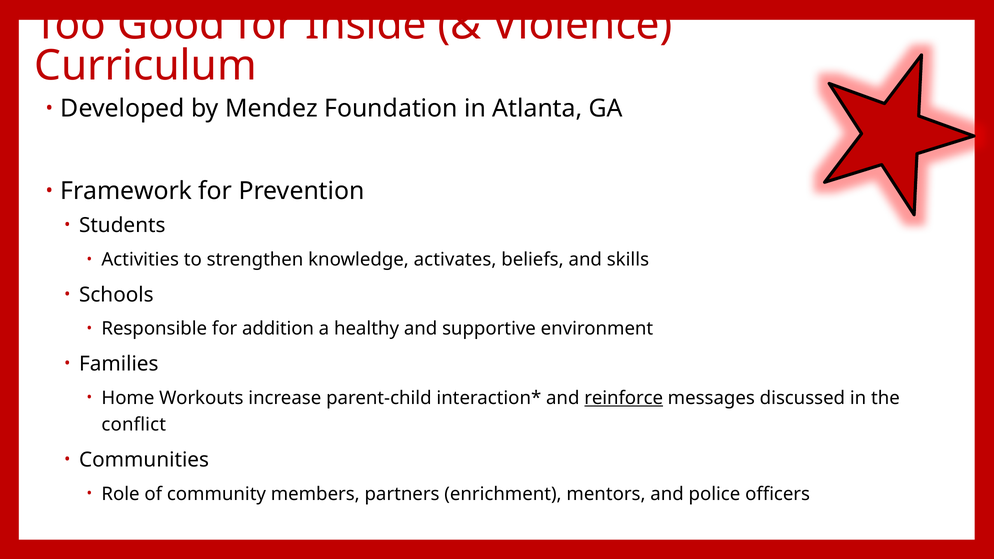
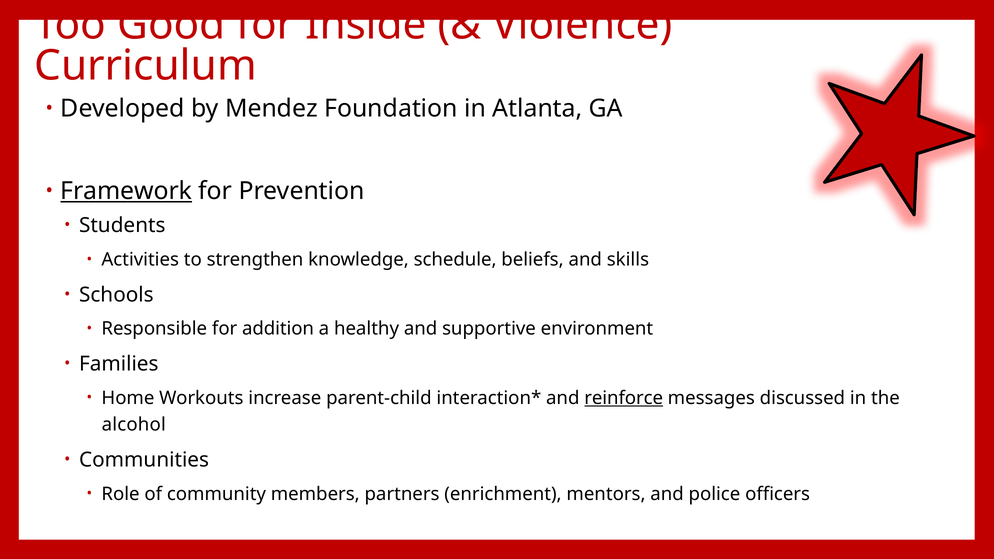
Framework underline: none -> present
activates: activates -> schedule
conflict: conflict -> alcohol
